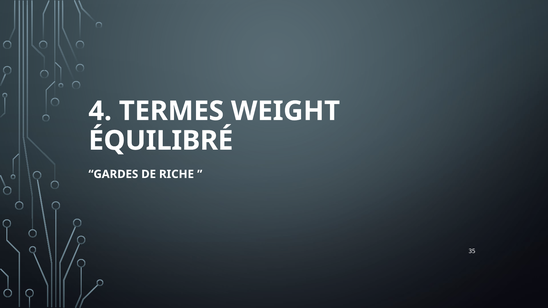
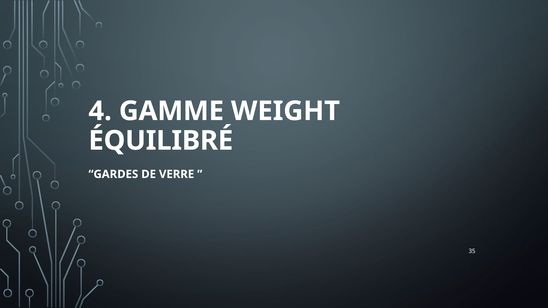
TERMES: TERMES -> GAMME
RICHE: RICHE -> VERRE
